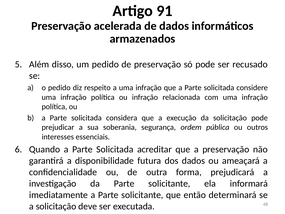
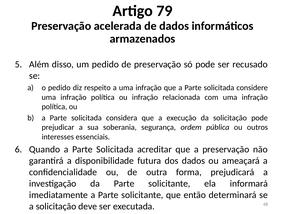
91: 91 -> 79
